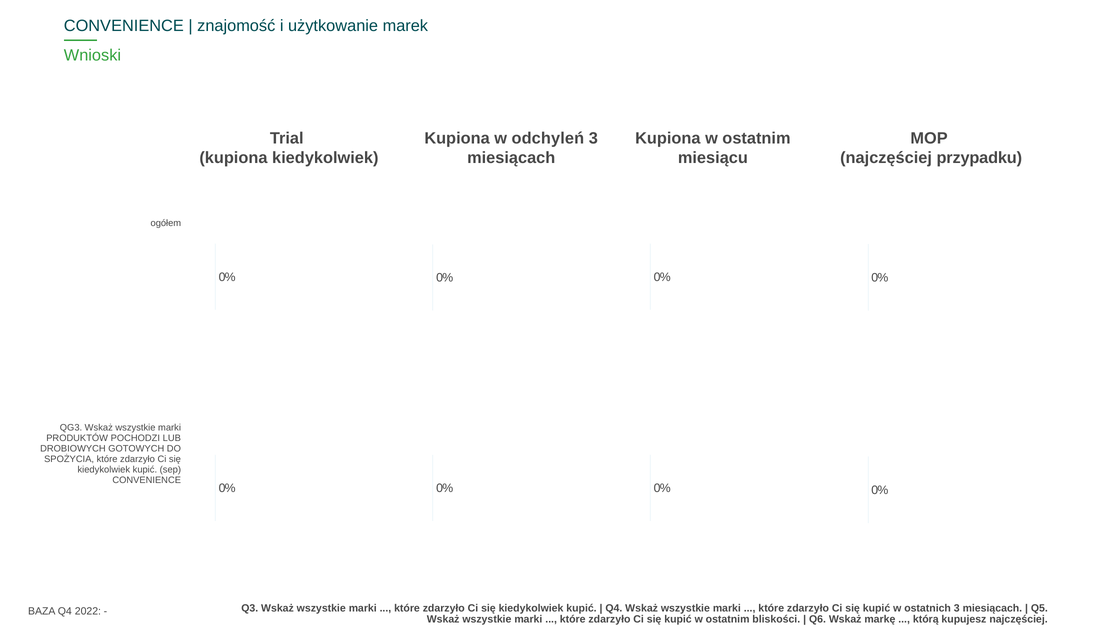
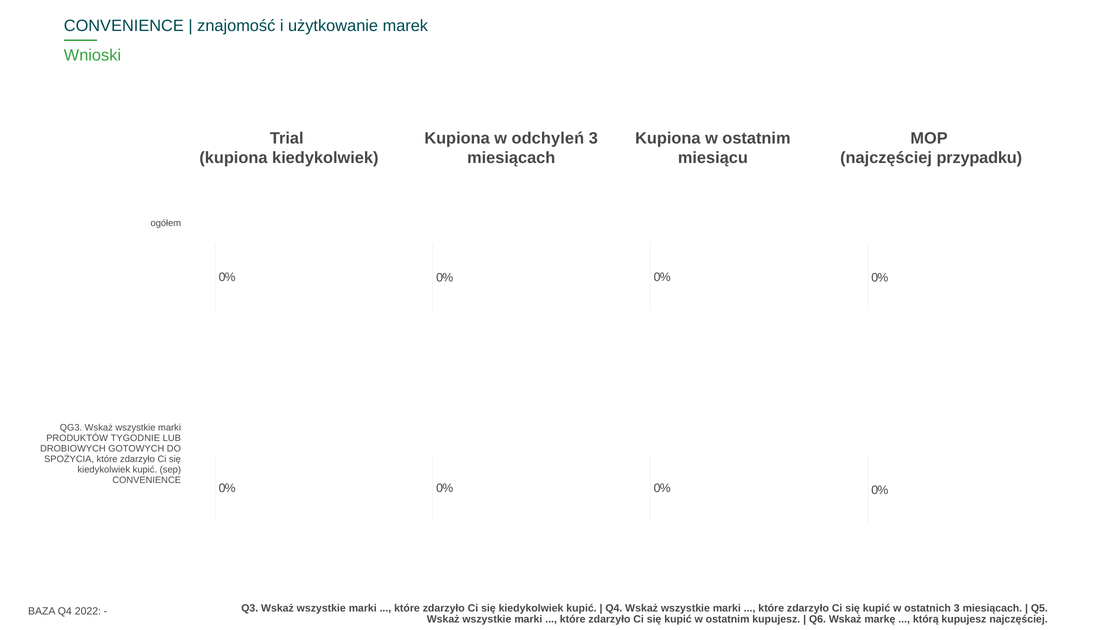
POCHODZI: POCHODZI -> TYGODNIE
ostatnim bliskości: bliskości -> kupujesz
